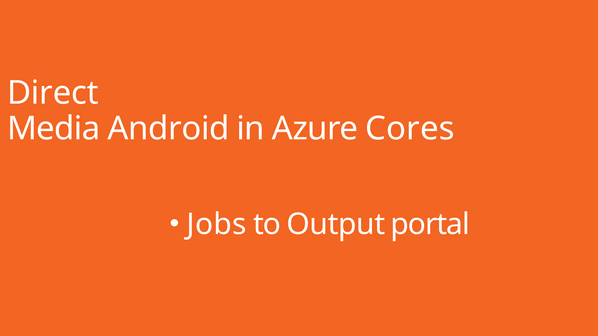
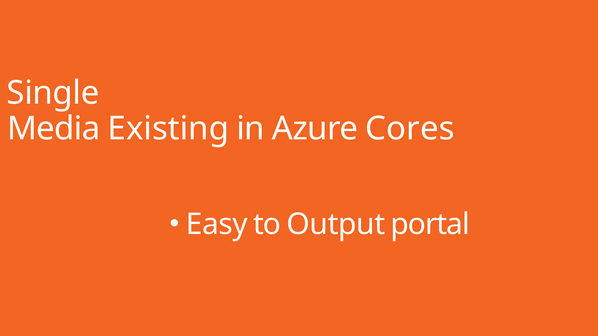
Direct: Direct -> Single
Android: Android -> Existing
Jobs: Jobs -> Easy
